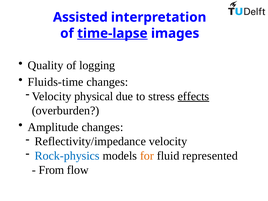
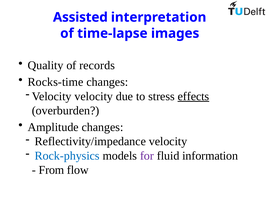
time-lapse underline: present -> none
logging: logging -> records
Fluids-time: Fluids-time -> Rocks-time
Velocity physical: physical -> velocity
for colour: orange -> purple
represented: represented -> information
